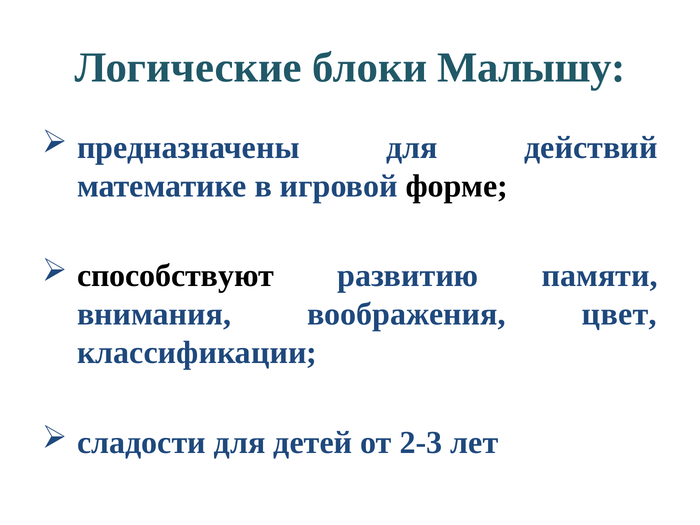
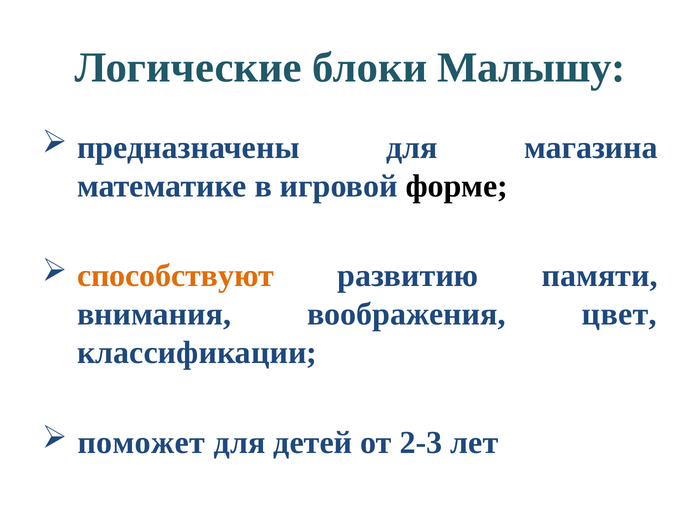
действий: действий -> магазина
способствуют colour: black -> orange
сладости: сладости -> поможет
